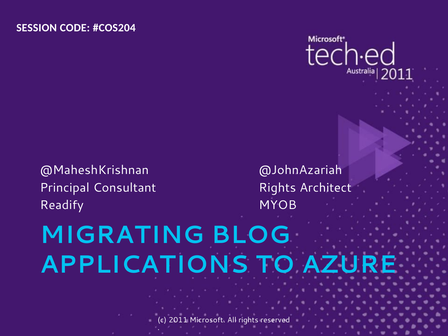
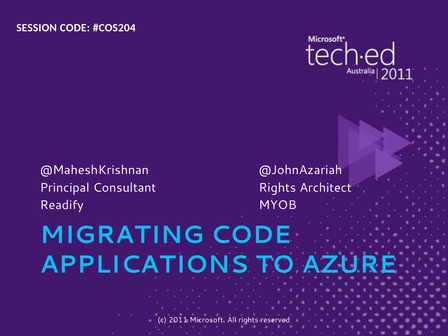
MIGRATING BLOG: BLOG -> CODE
